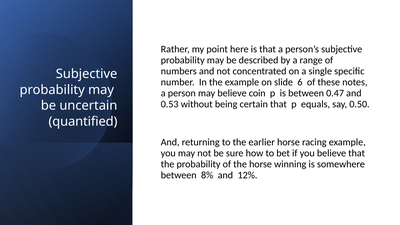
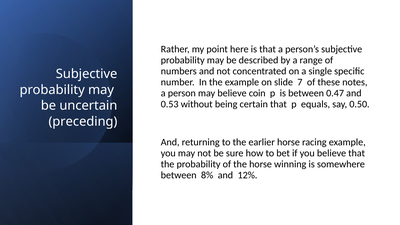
6: 6 -> 7
quantified: quantified -> preceding
